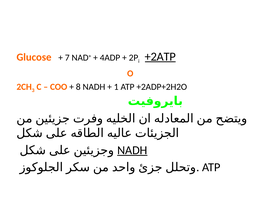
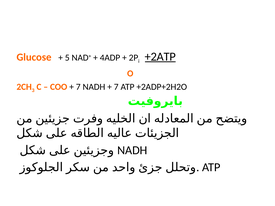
7: 7 -> 5
8 at (78, 87): 8 -> 7
1 at (116, 87): 1 -> 7
NADH at (132, 150) underline: present -> none
